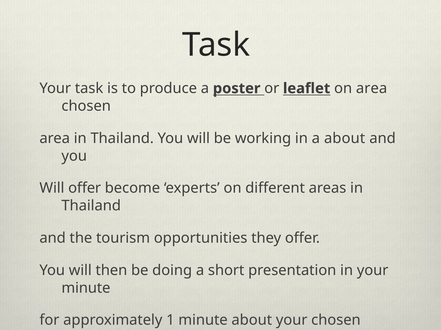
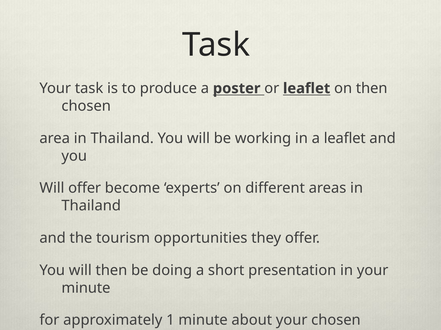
on area: area -> then
a about: about -> leaflet
